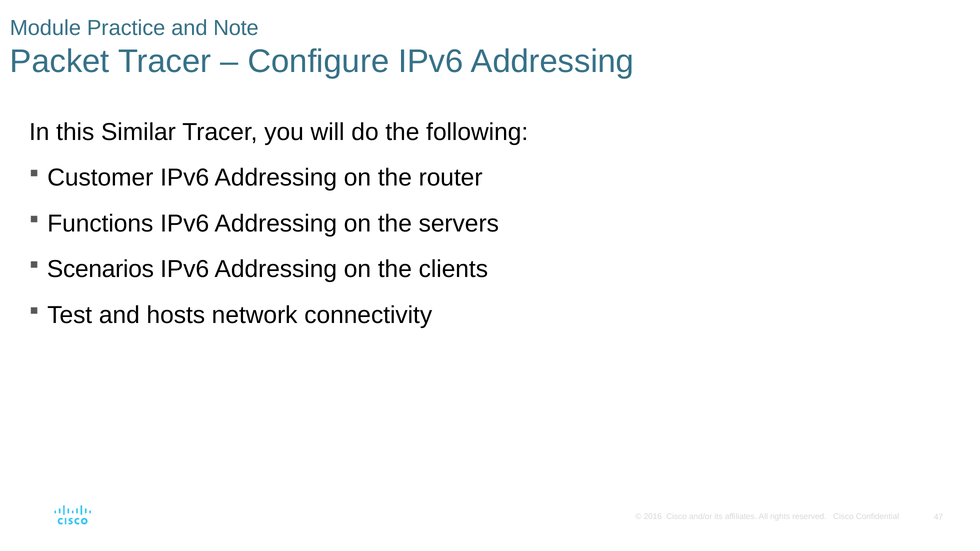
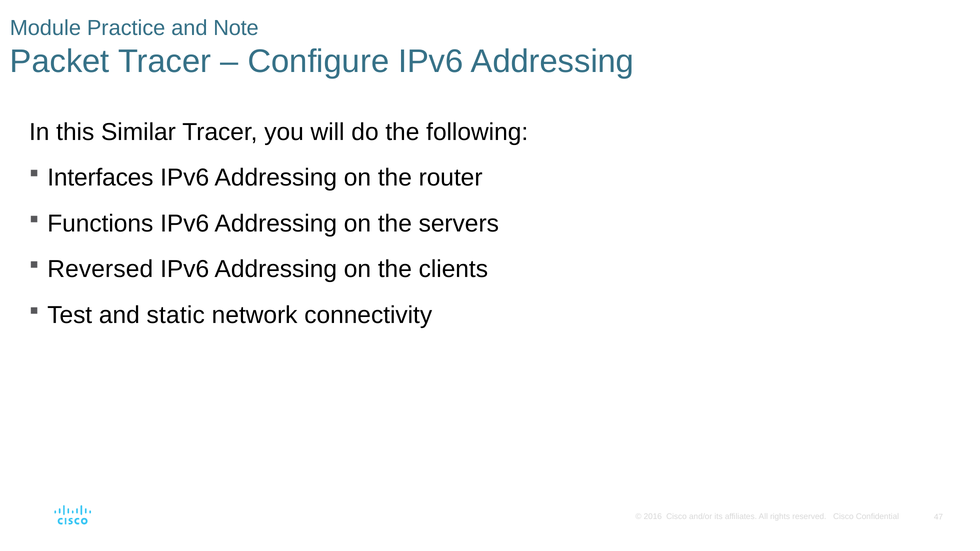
Customer: Customer -> Interfaces
Scenarios: Scenarios -> Reversed
hosts: hosts -> static
